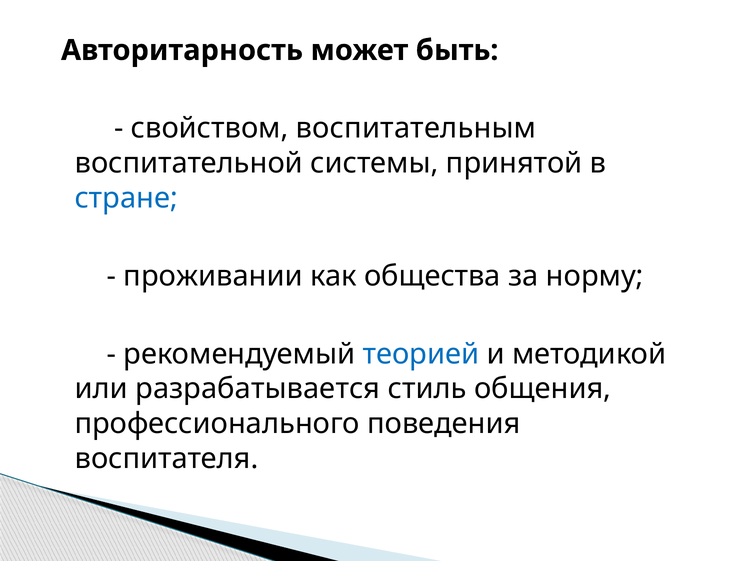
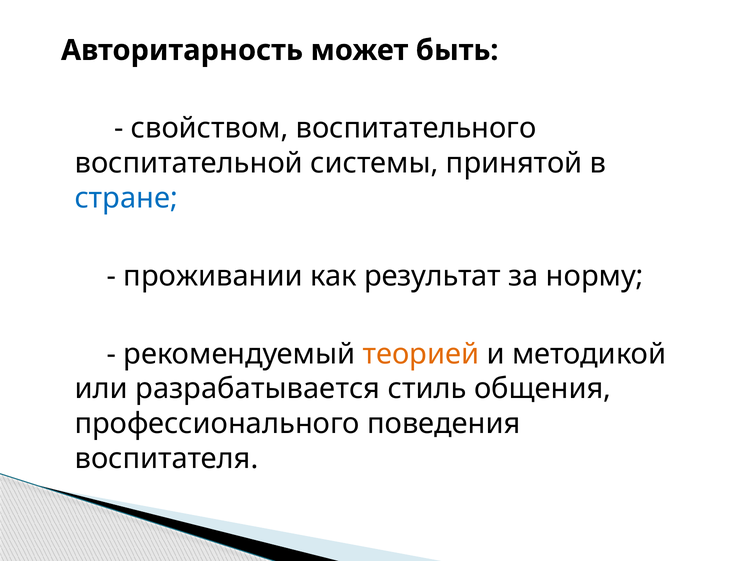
воспитательным: воспитательным -> воспитательного
общества: общества -> результат
теорией colour: blue -> orange
